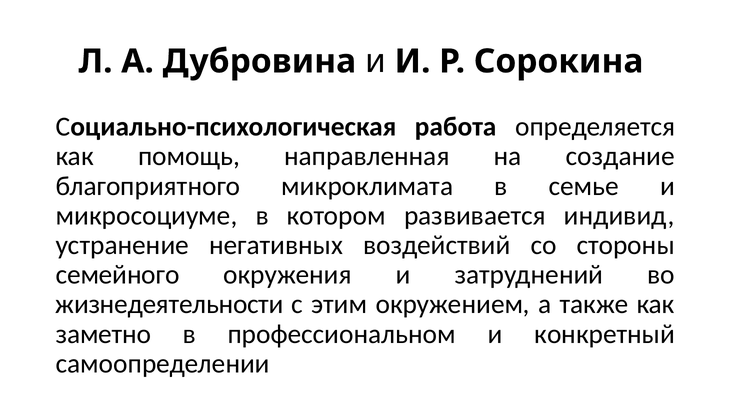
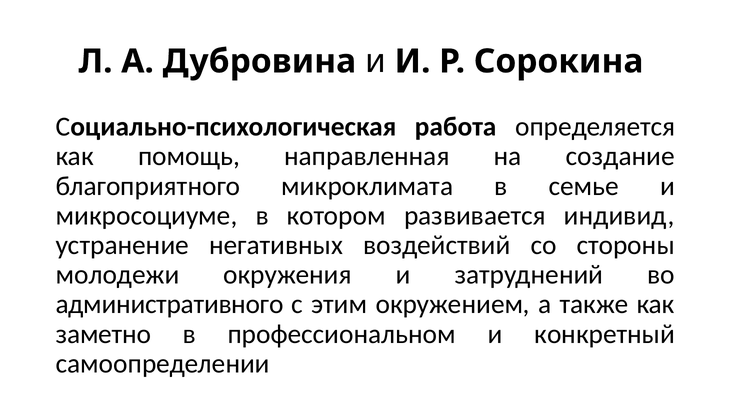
семейного: семейного -> молодежи
жизнедеятельности: жизнедеятельности -> административного
